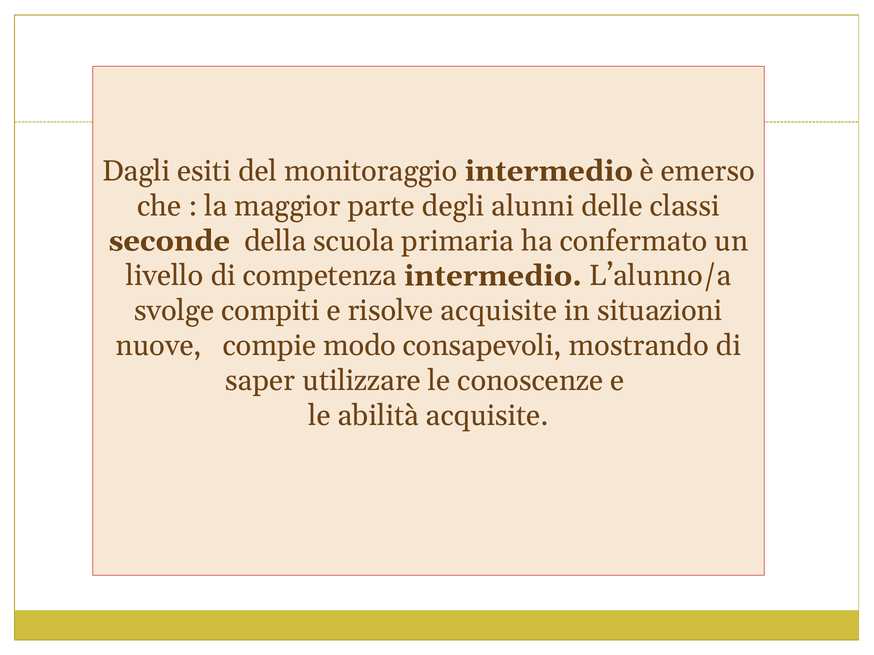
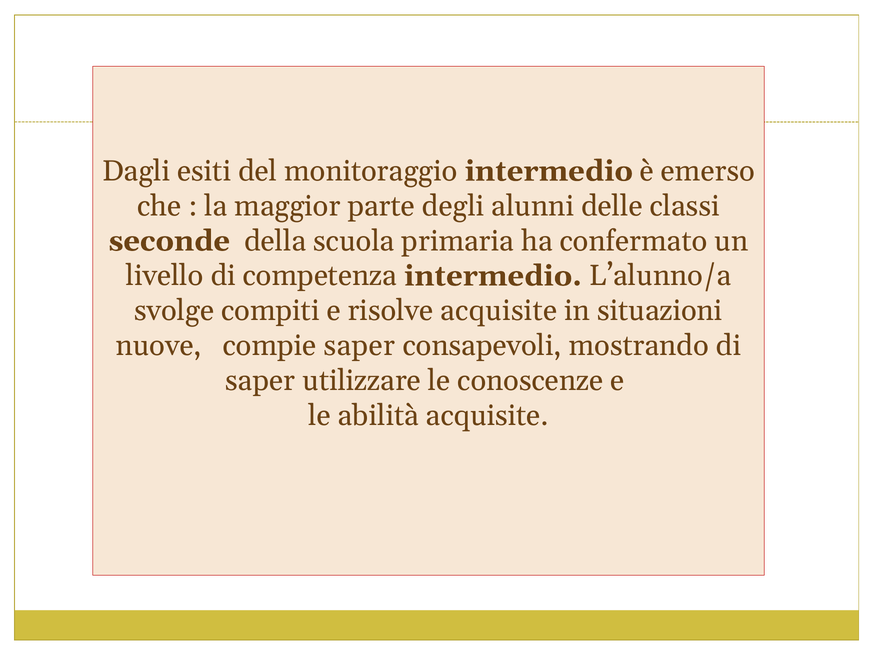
compie modo: modo -> saper
